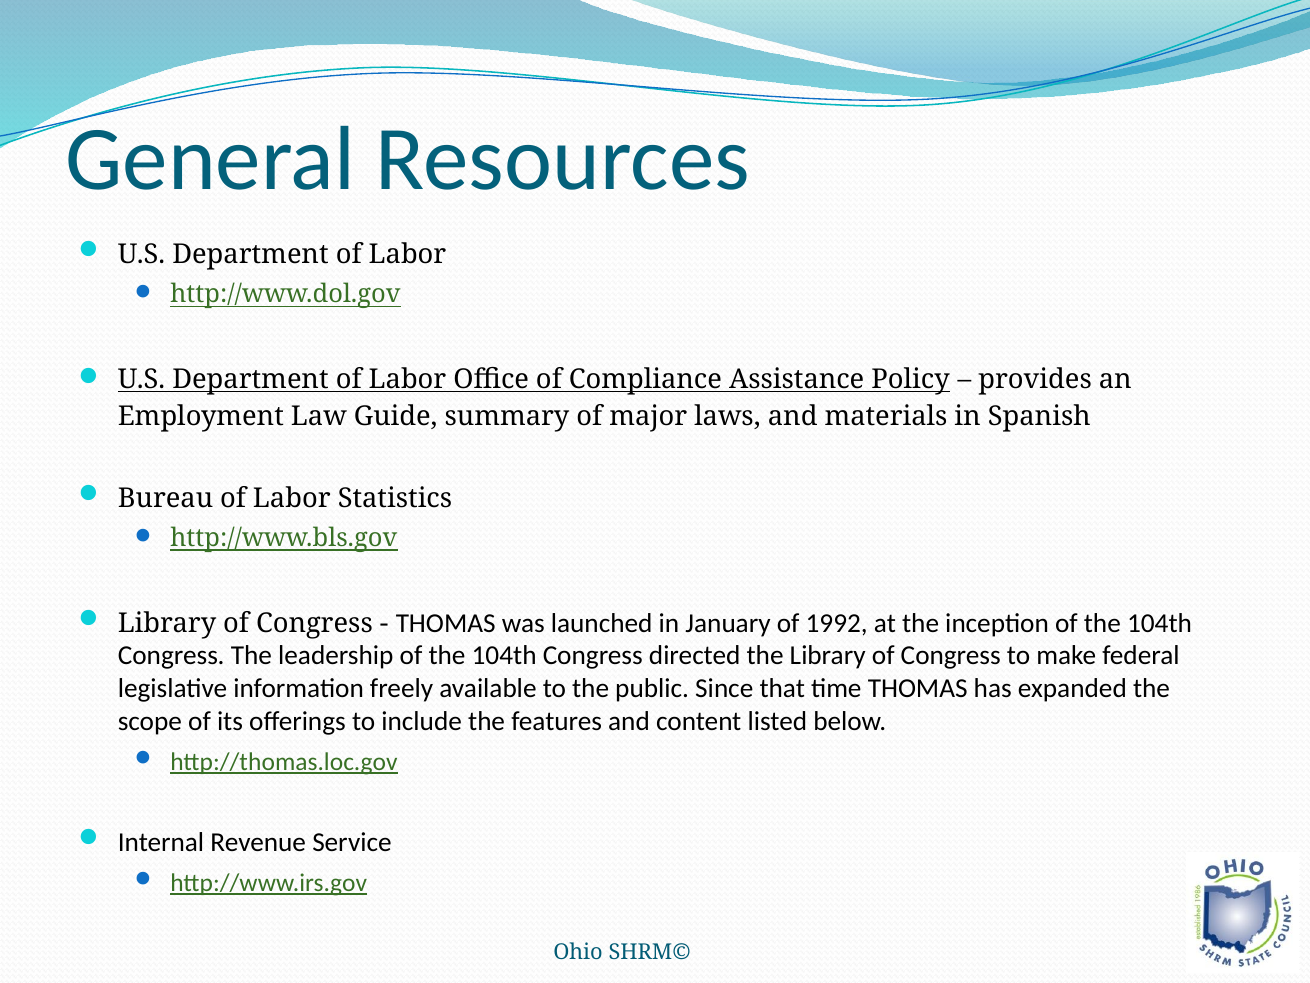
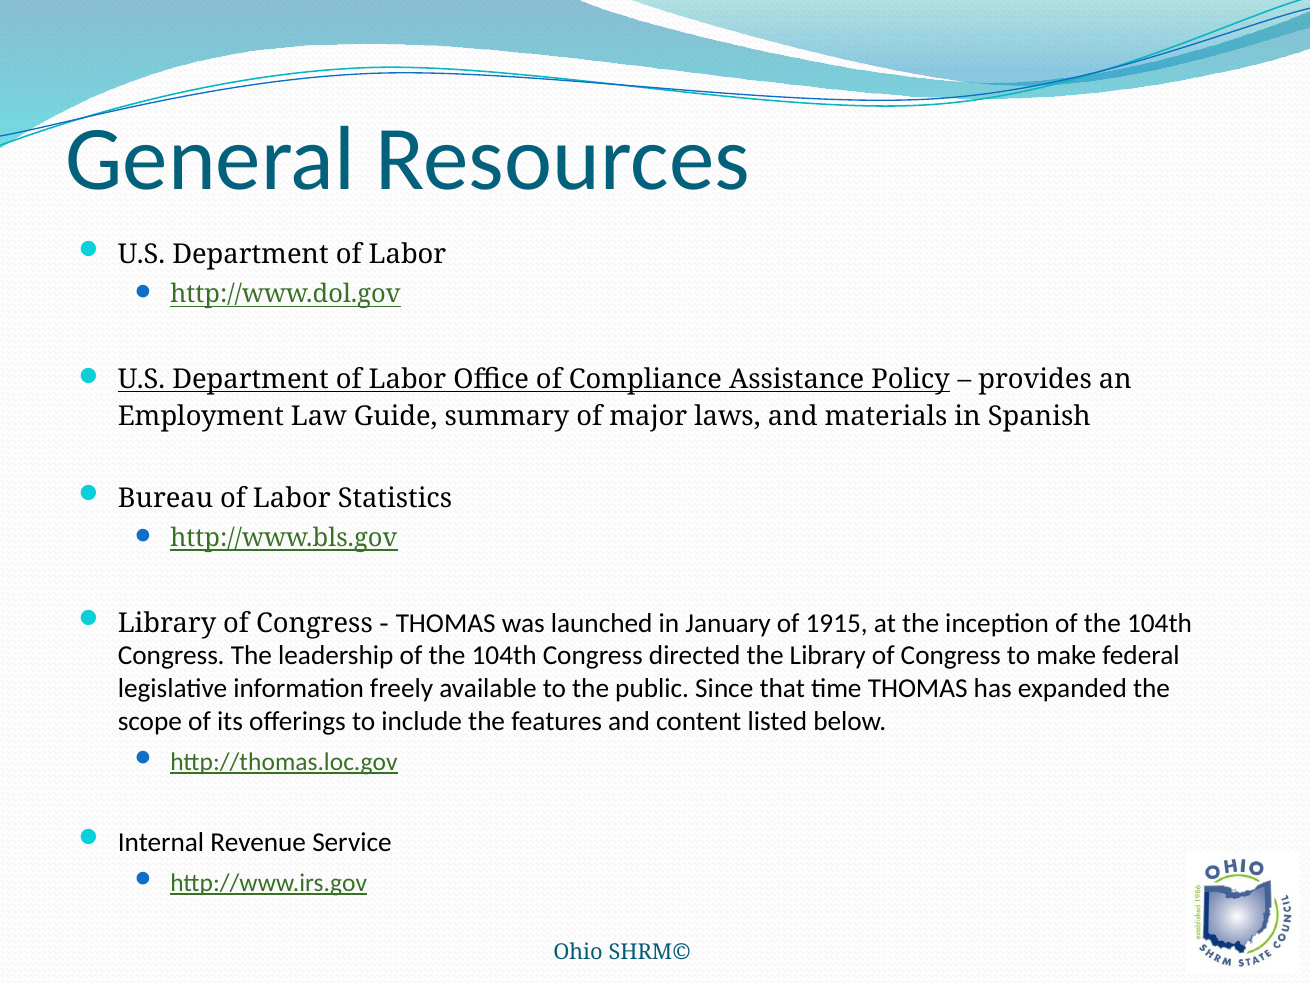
1992: 1992 -> 1915
